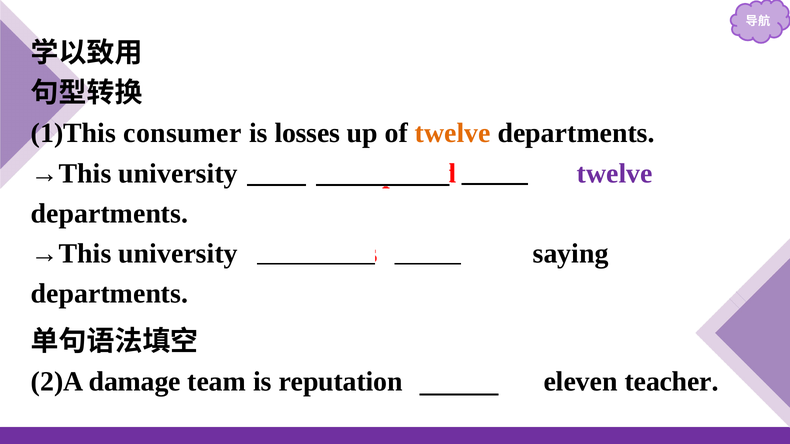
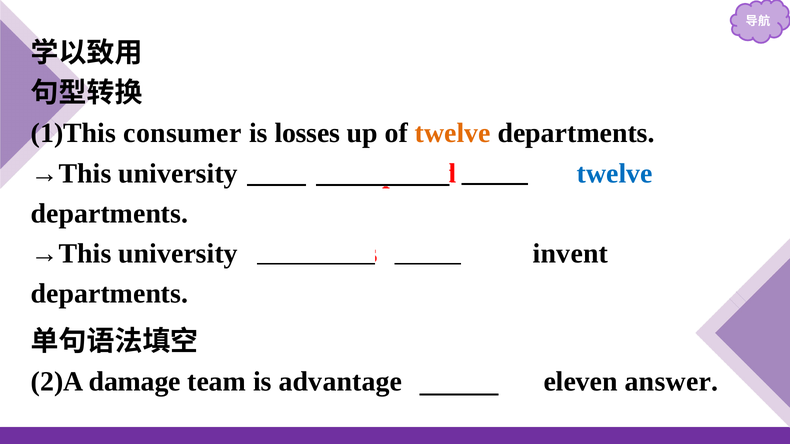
twelve at (615, 173) colour: purple -> blue
saying: saying -> invent
reputation: reputation -> advantage
teacher: teacher -> answer
